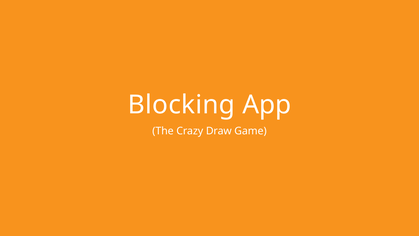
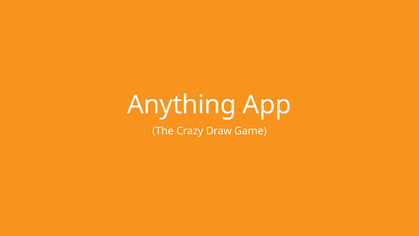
Blocking: Blocking -> Anything
